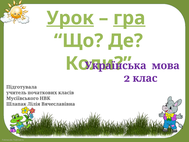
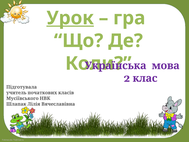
гра underline: present -> none
